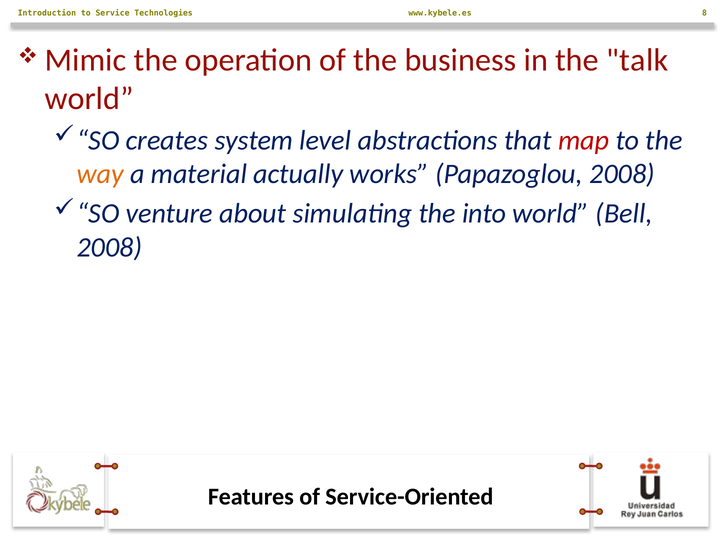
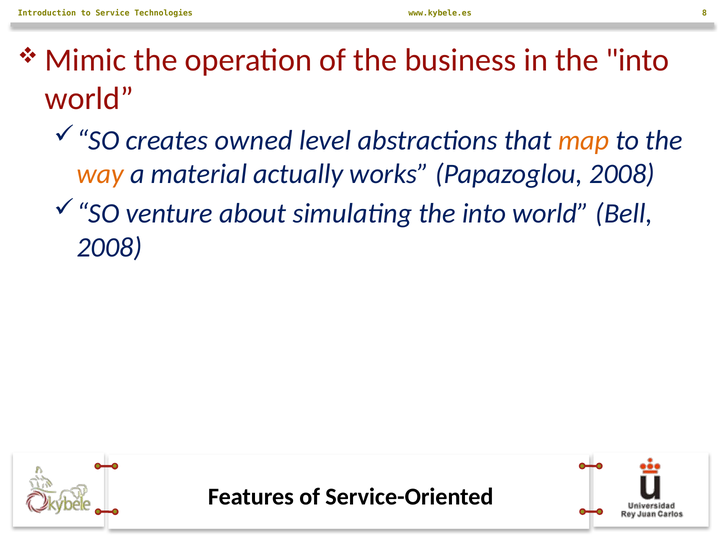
in the talk: talk -> into
system: system -> owned
map colour: red -> orange
